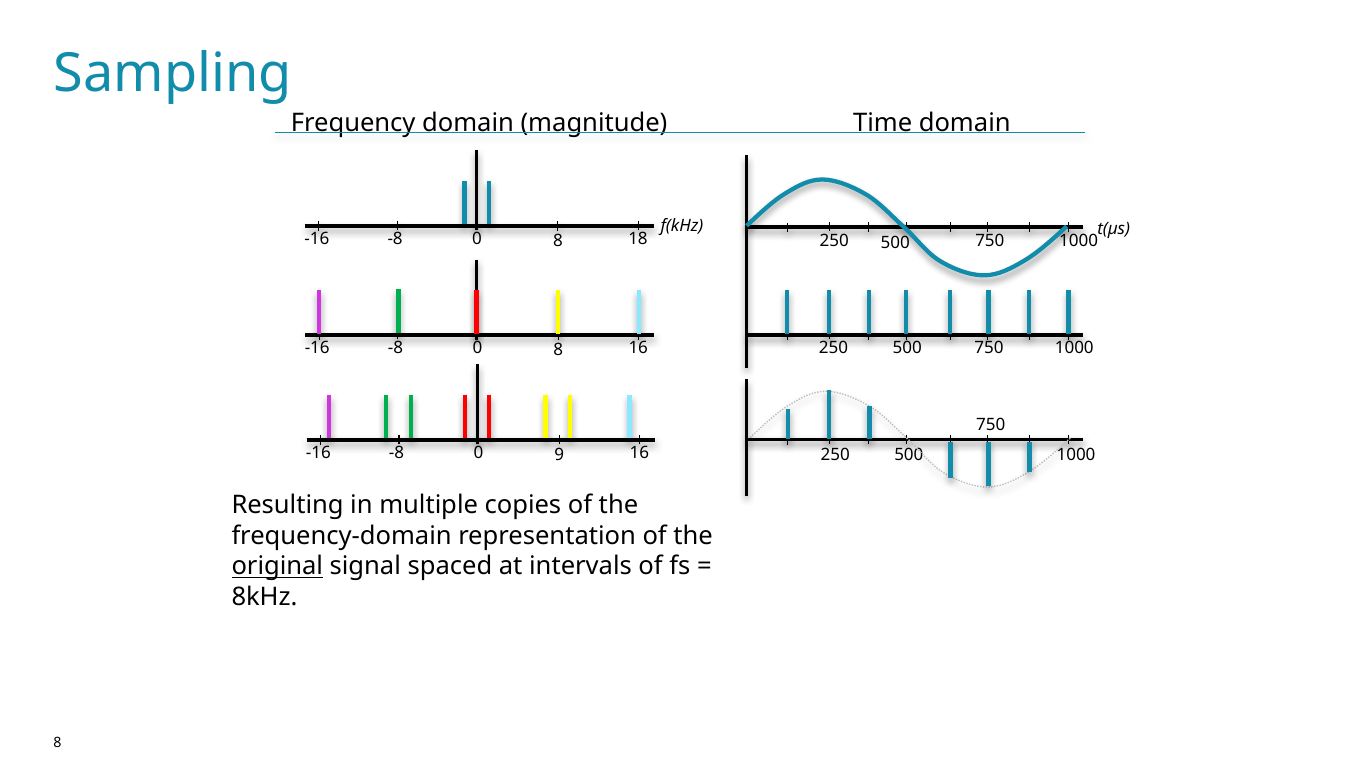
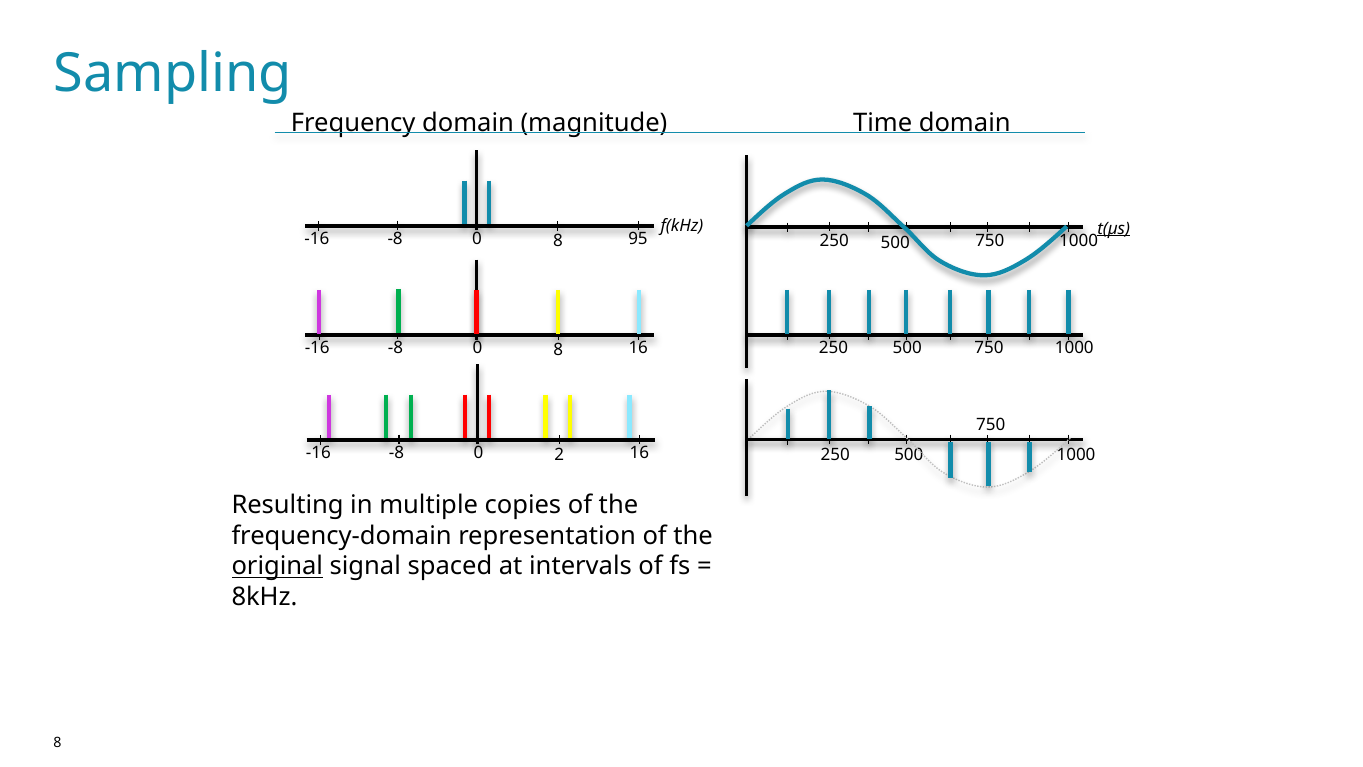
t(µs underline: none -> present
18: 18 -> 95
9: 9 -> 2
